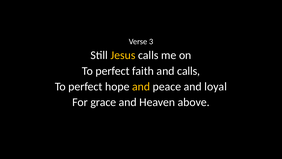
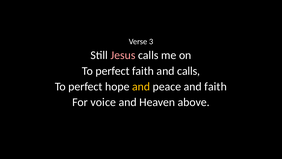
Jesus colour: yellow -> pink
and loyal: loyal -> faith
grace: grace -> voice
